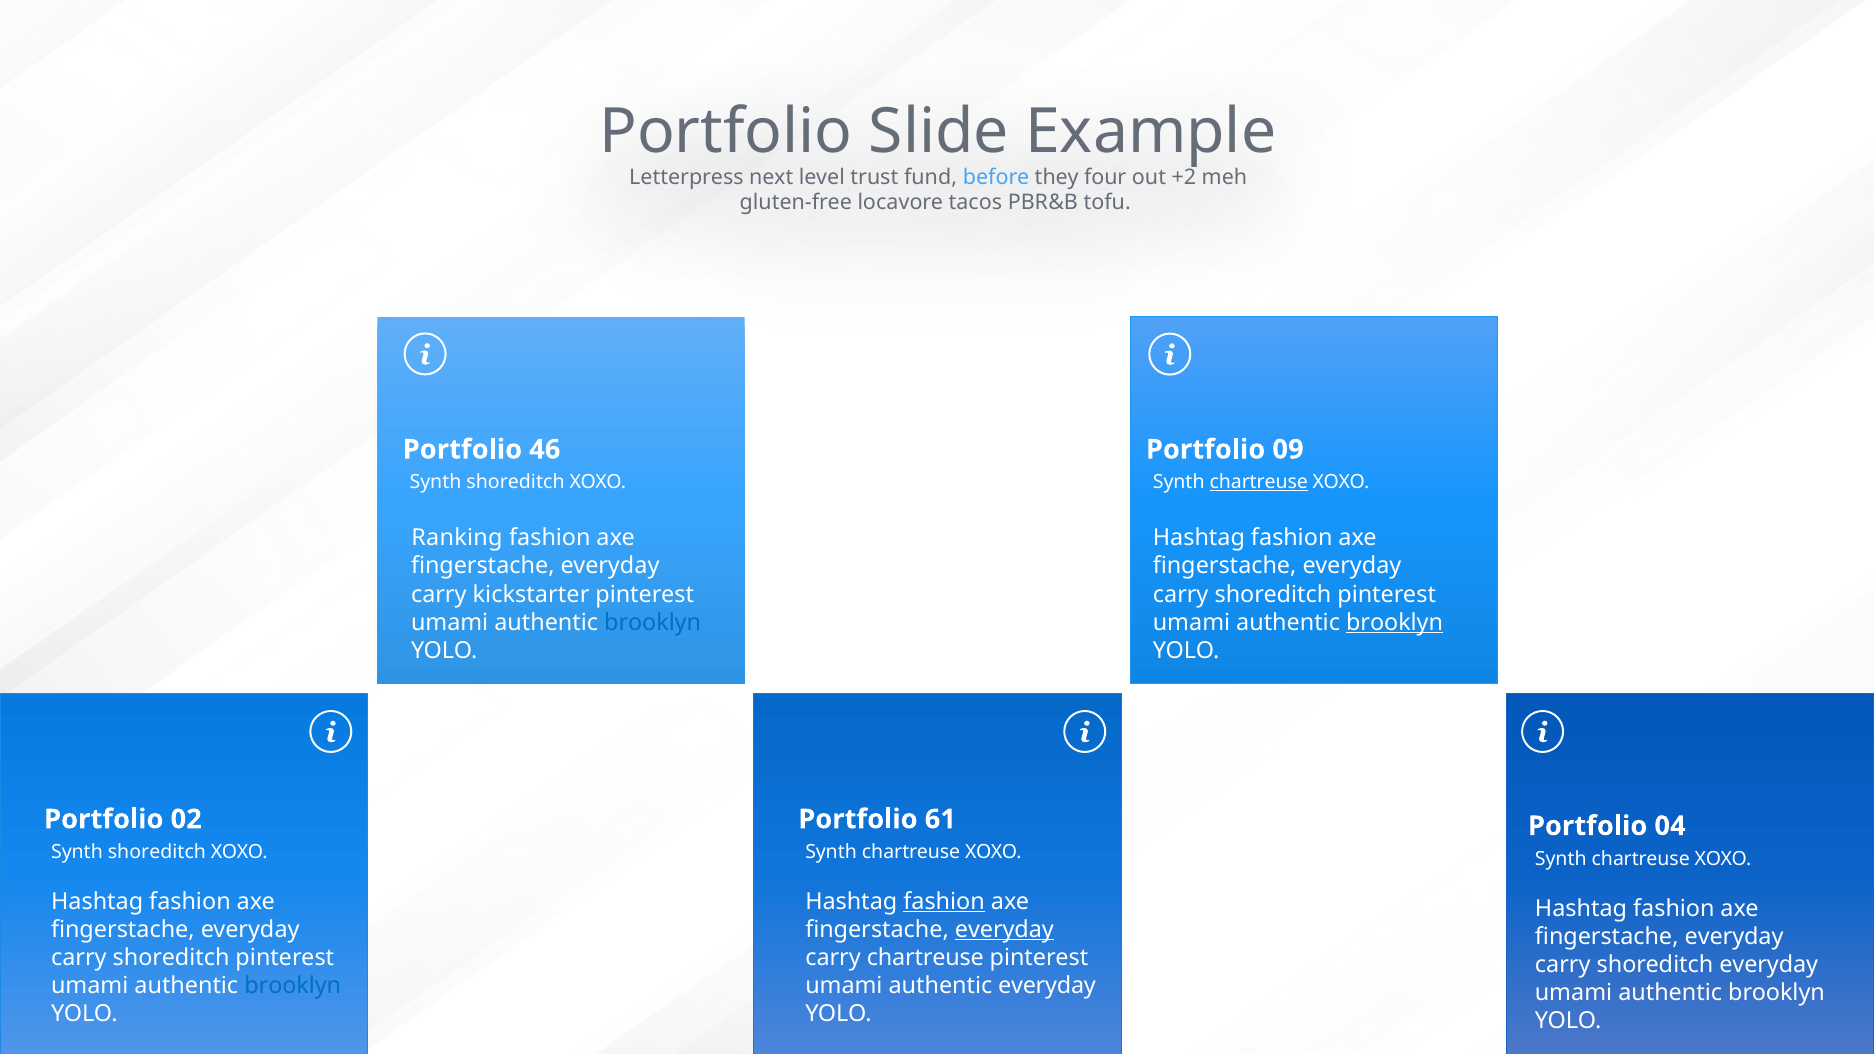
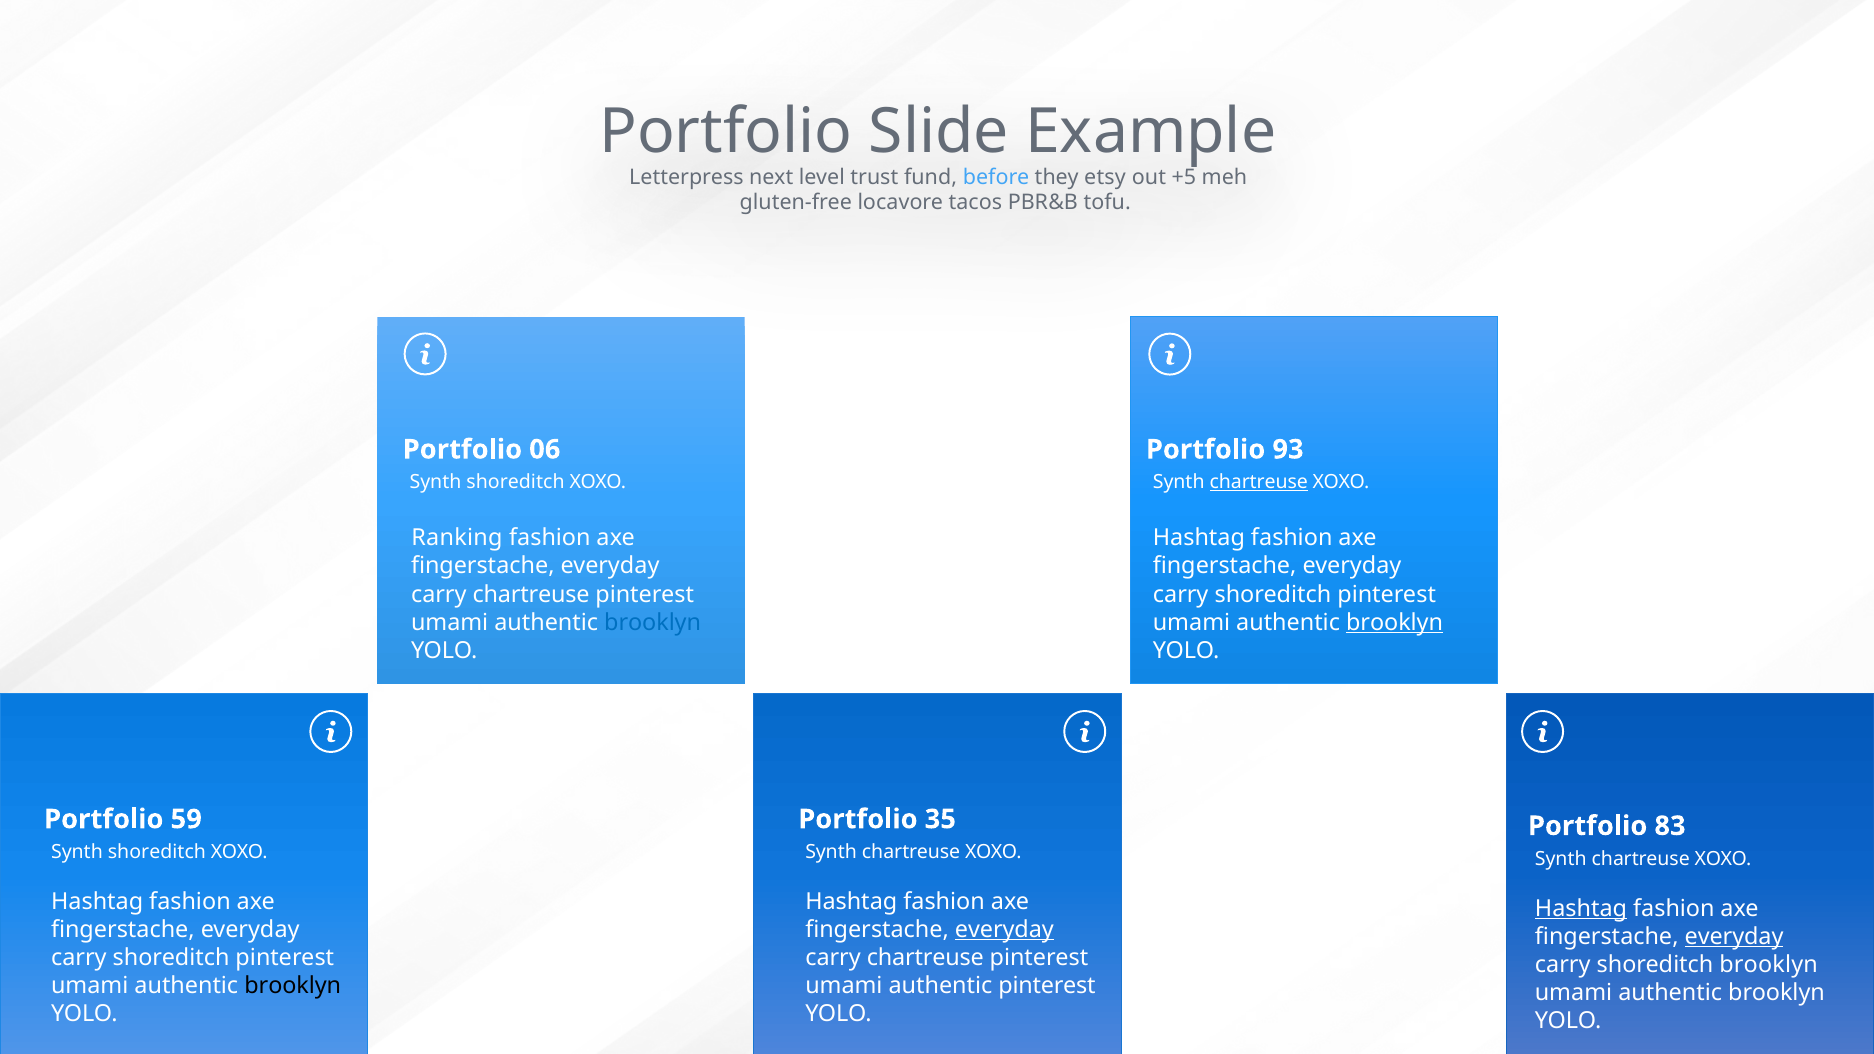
four: four -> etsy
+2: +2 -> +5
46: 46 -> 06
09: 09 -> 93
kickstarter at (531, 594): kickstarter -> chartreuse
02: 02 -> 59
61: 61 -> 35
04: 04 -> 83
fashion at (944, 902) underline: present -> none
Hashtag at (1581, 908) underline: none -> present
everyday at (1734, 937) underline: none -> present
shoreditch everyday: everyday -> brooklyn
brooklyn at (293, 986) colour: blue -> black
authentic everyday: everyday -> pinterest
